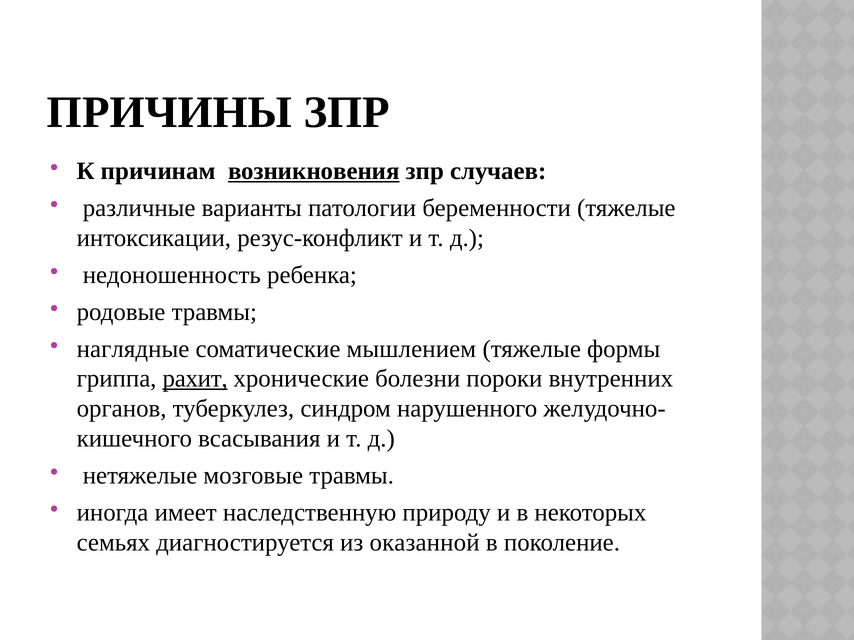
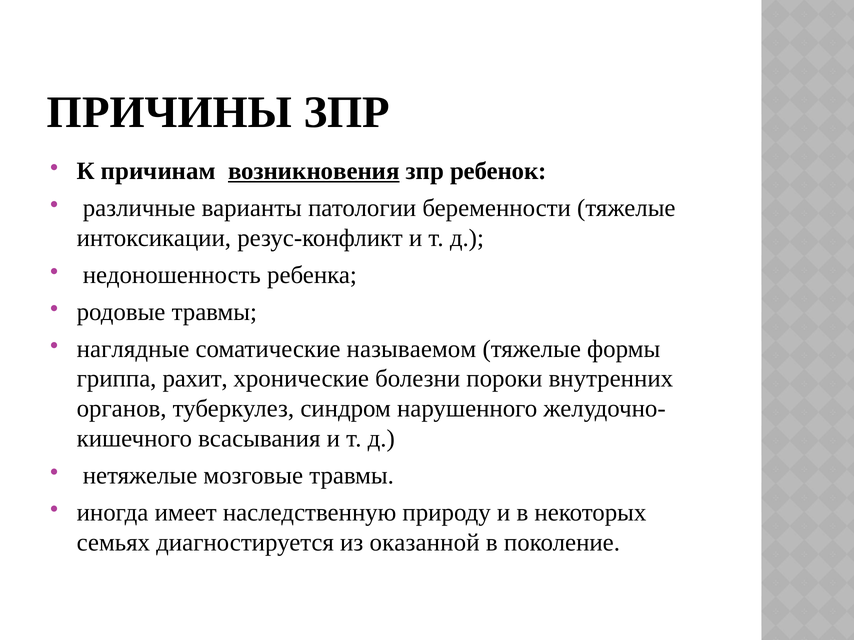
случаев: случаев -> ребенок
мышлением: мышлением -> называемом
рахит underline: present -> none
